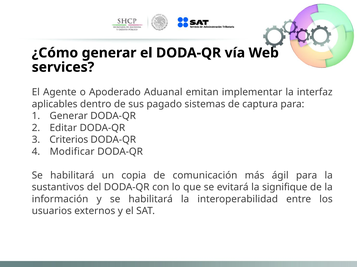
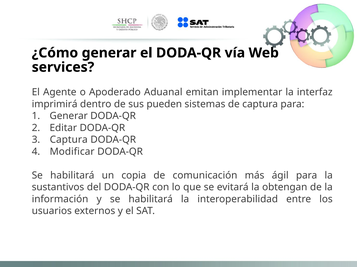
aplicables: aplicables -> imprimirá
pagado: pagado -> pueden
Criterios at (69, 140): Criterios -> Captura
signifique: signifique -> obtengan
